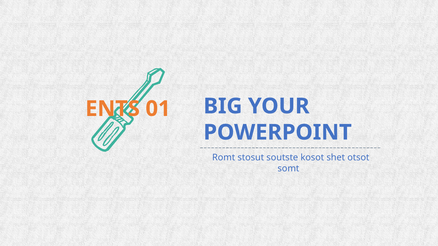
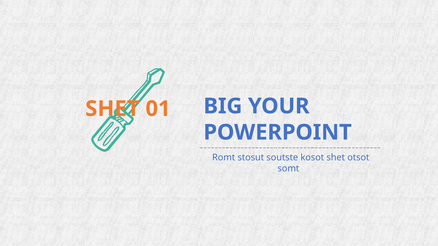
ENTS at (113, 109): ENTS -> SHET
